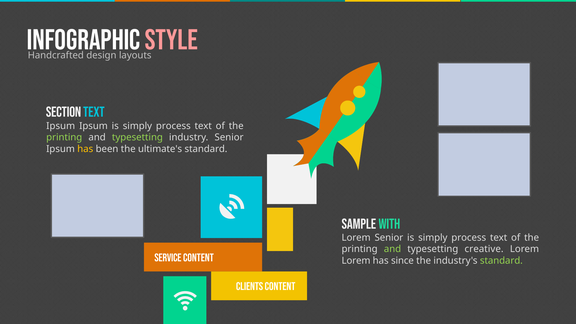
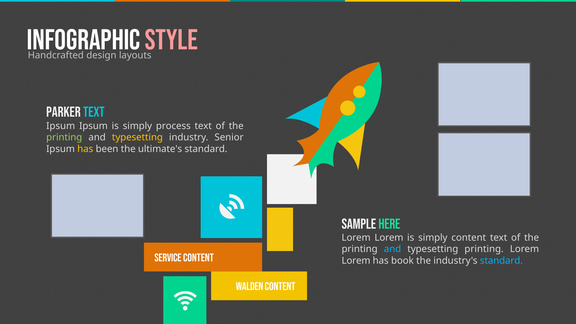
SECTION: SECTION -> PARKER
typesetting at (137, 137) colour: light green -> yellow
WITH: WITH -> HERE
Senior at (389, 238): Senior -> Lorem
process at (469, 238): process -> content
and at (392, 249) colour: light green -> light blue
typesetting creative: creative -> printing
since: since -> book
standard at (501, 261) colour: light green -> light blue
CLIENTS: CLIENTS -> WALDEN
